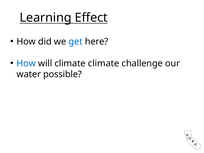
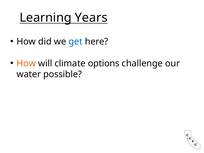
Effect: Effect -> Years
How at (26, 63) colour: blue -> orange
climate climate: climate -> options
